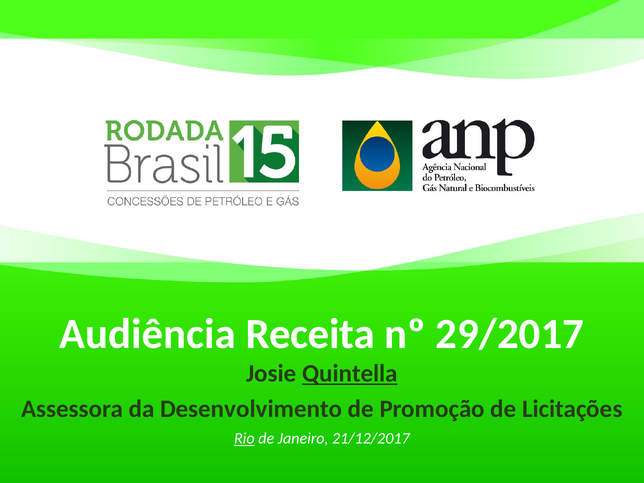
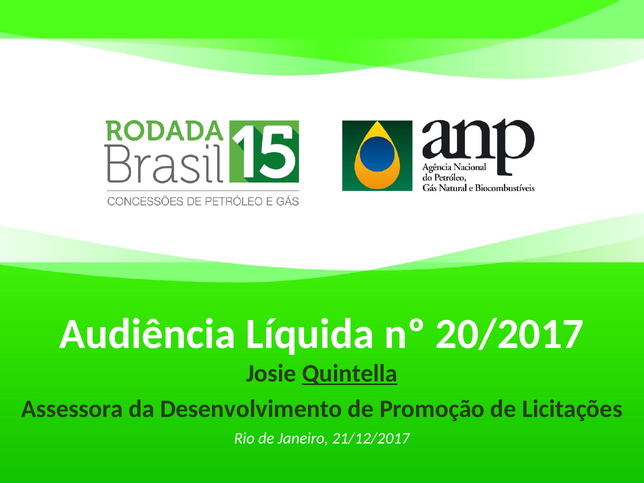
Receita: Receita -> Líquida
29/2017: 29/2017 -> 20/2017
Rio underline: present -> none
